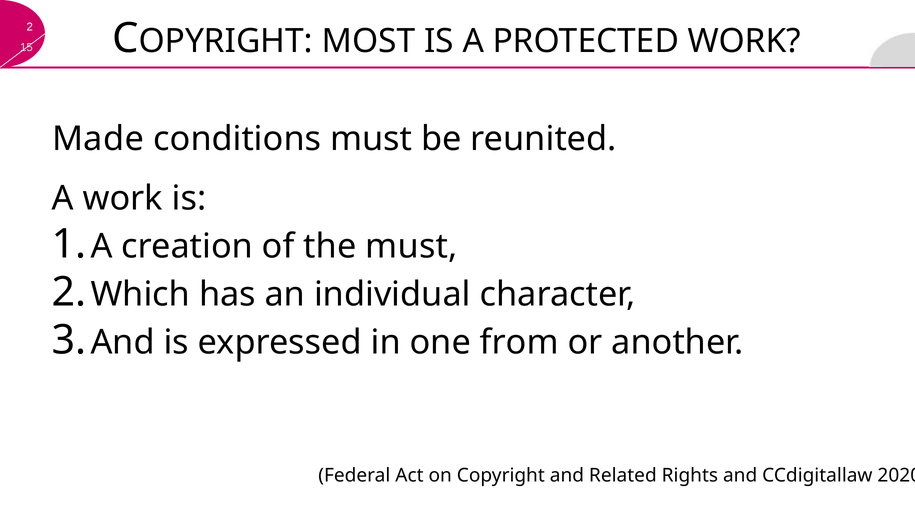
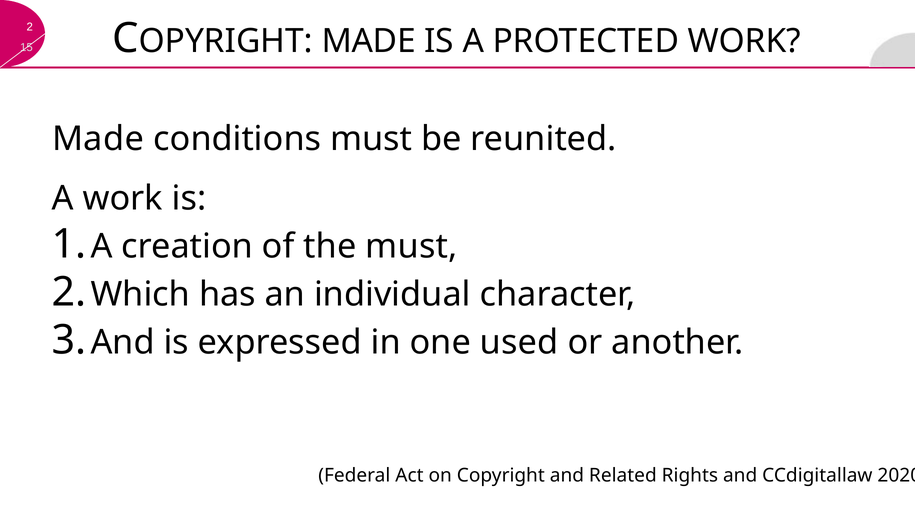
MOST at (369, 41): MOST -> MADE
from: from -> used
